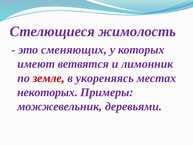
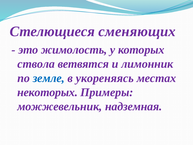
жимолость: жимолость -> сменяющих
сменяющих: сменяющих -> жимолость
имеют: имеют -> ствола
земле colour: red -> blue
деревьями: деревьями -> надземная
